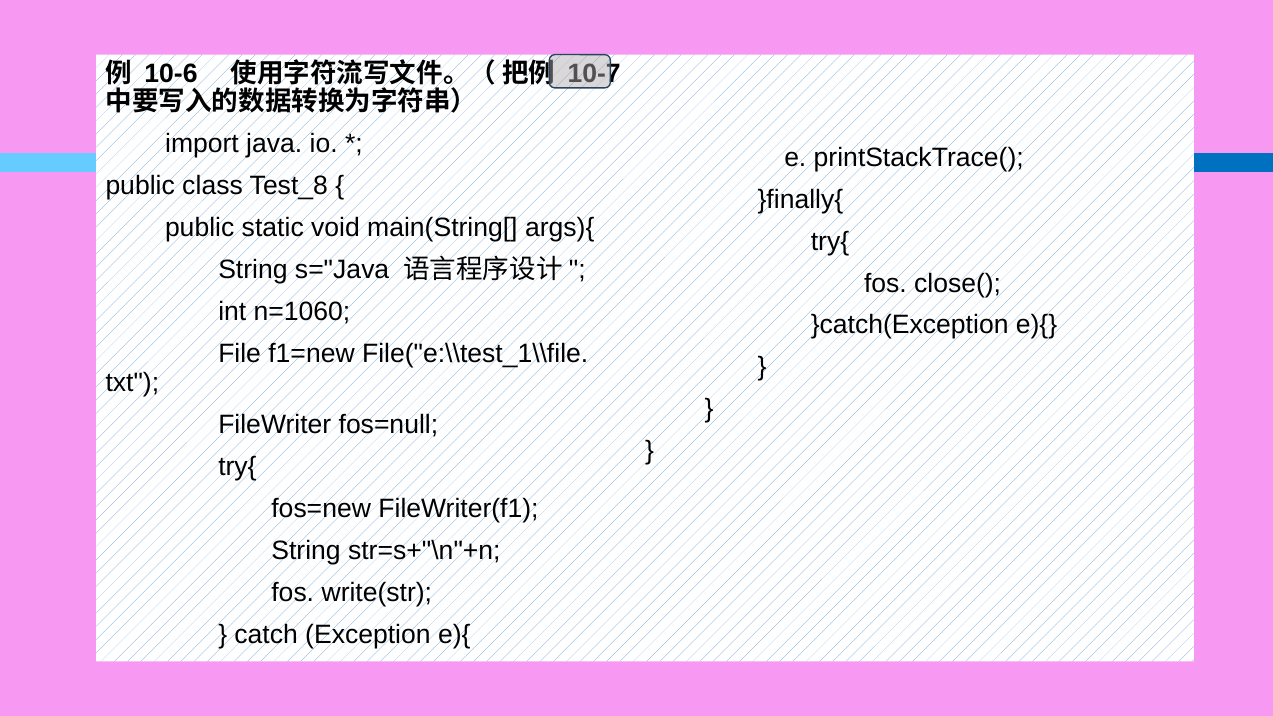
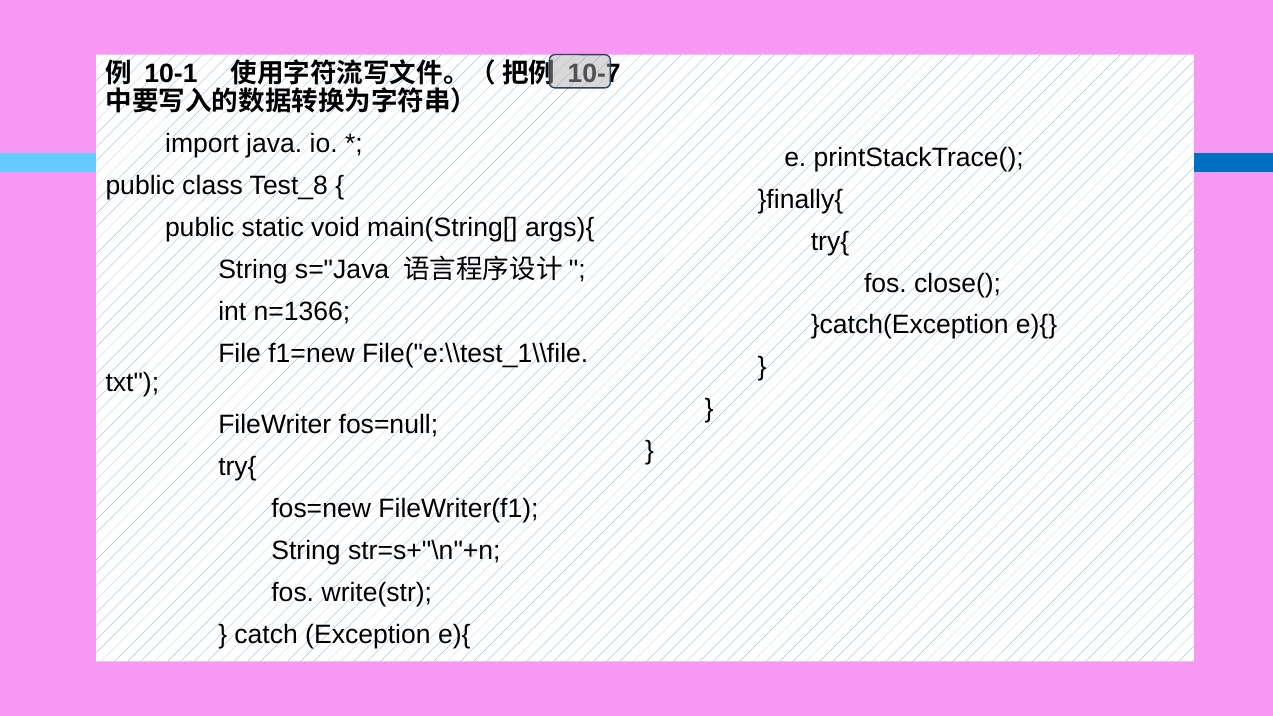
10-6: 10-6 -> 10-1
n=1060: n=1060 -> n=1366
